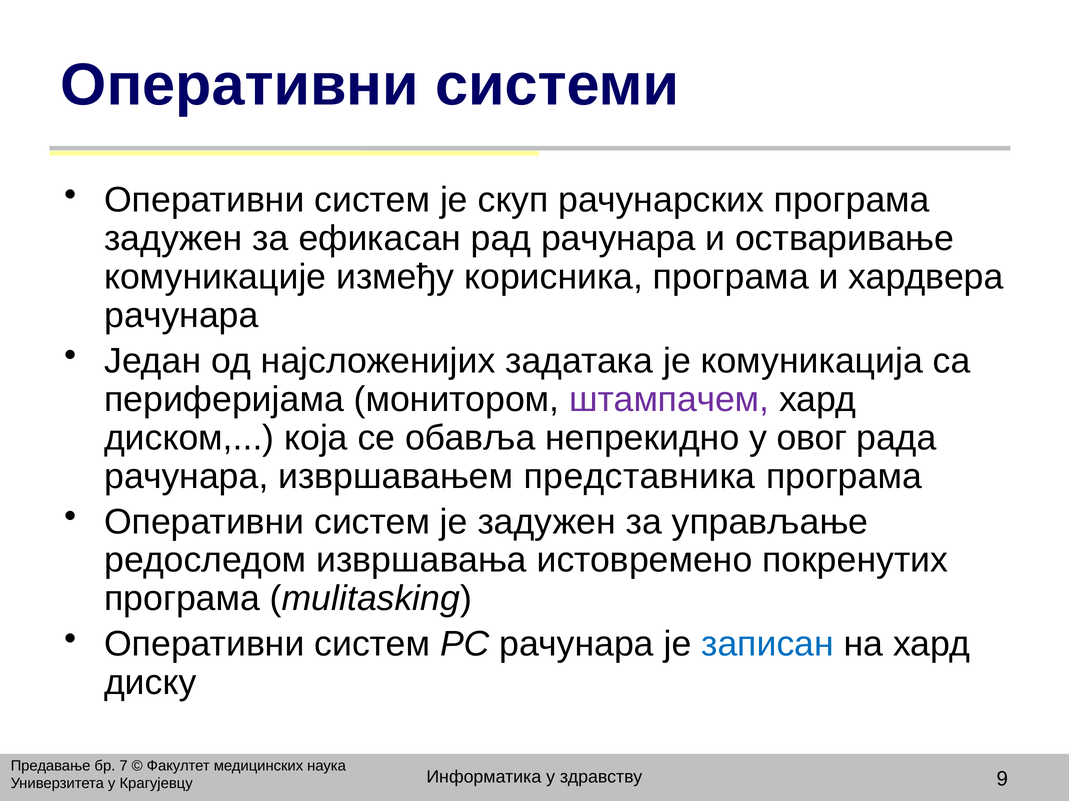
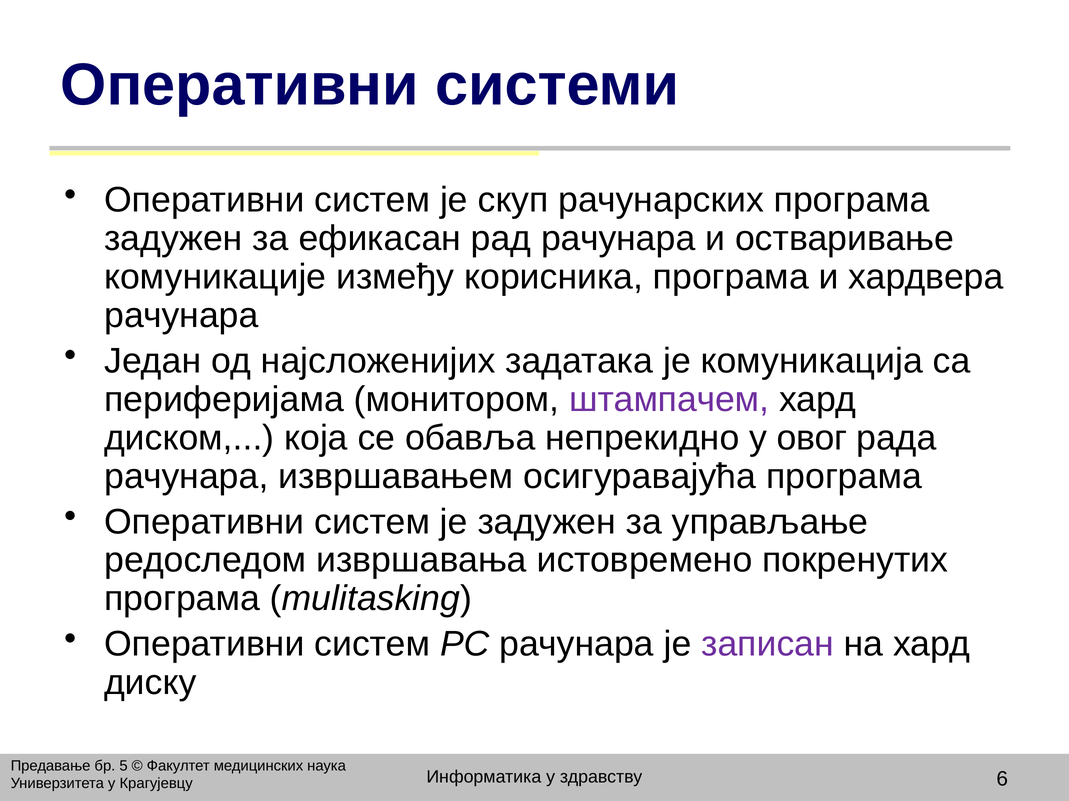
представника: представника -> осигуравајућа
записан colour: blue -> purple
7: 7 -> 5
9: 9 -> 6
